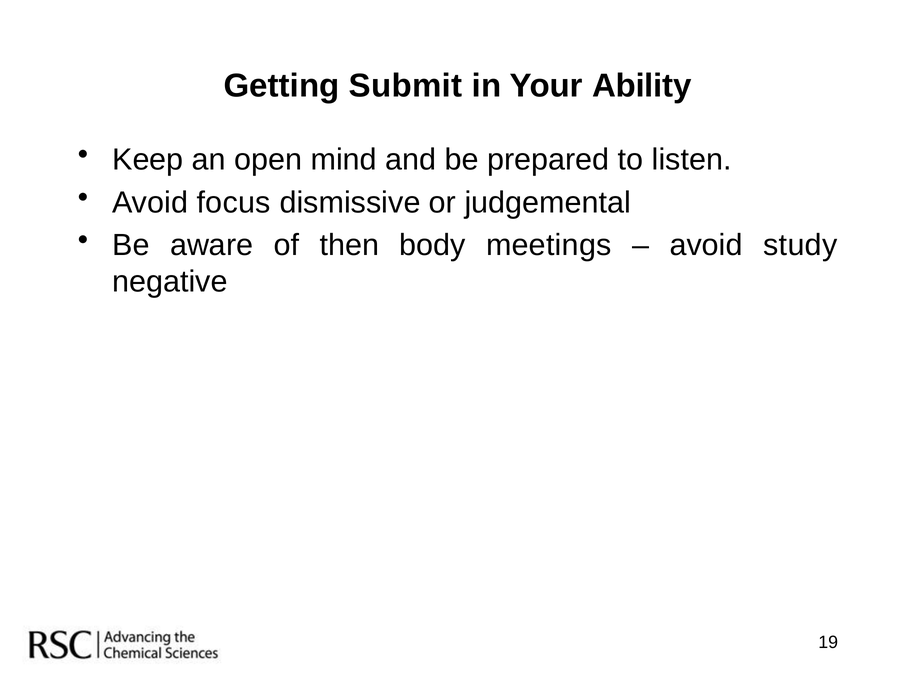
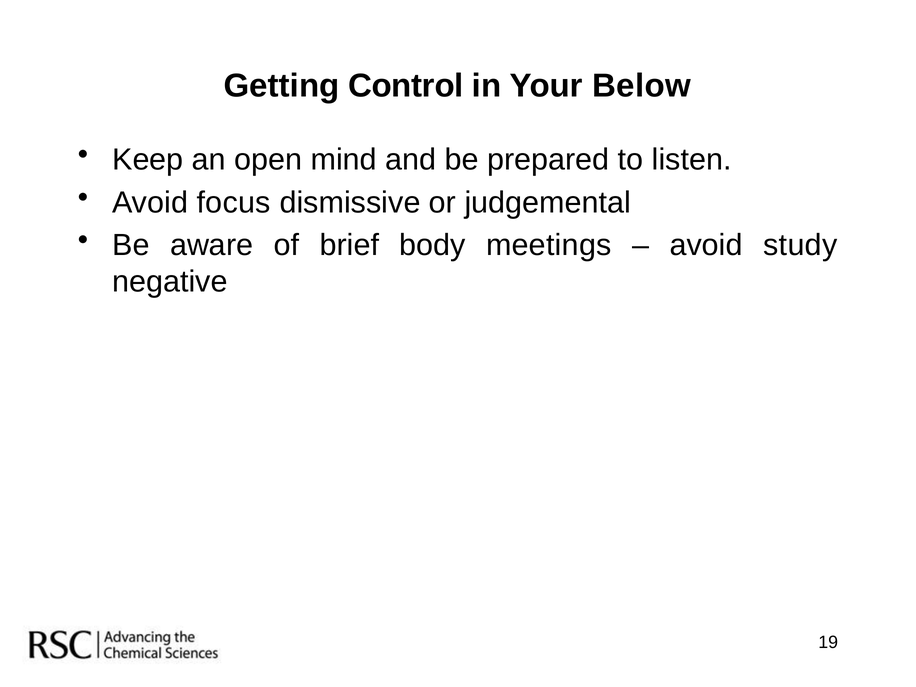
Submit: Submit -> Control
Ability: Ability -> Below
then: then -> brief
